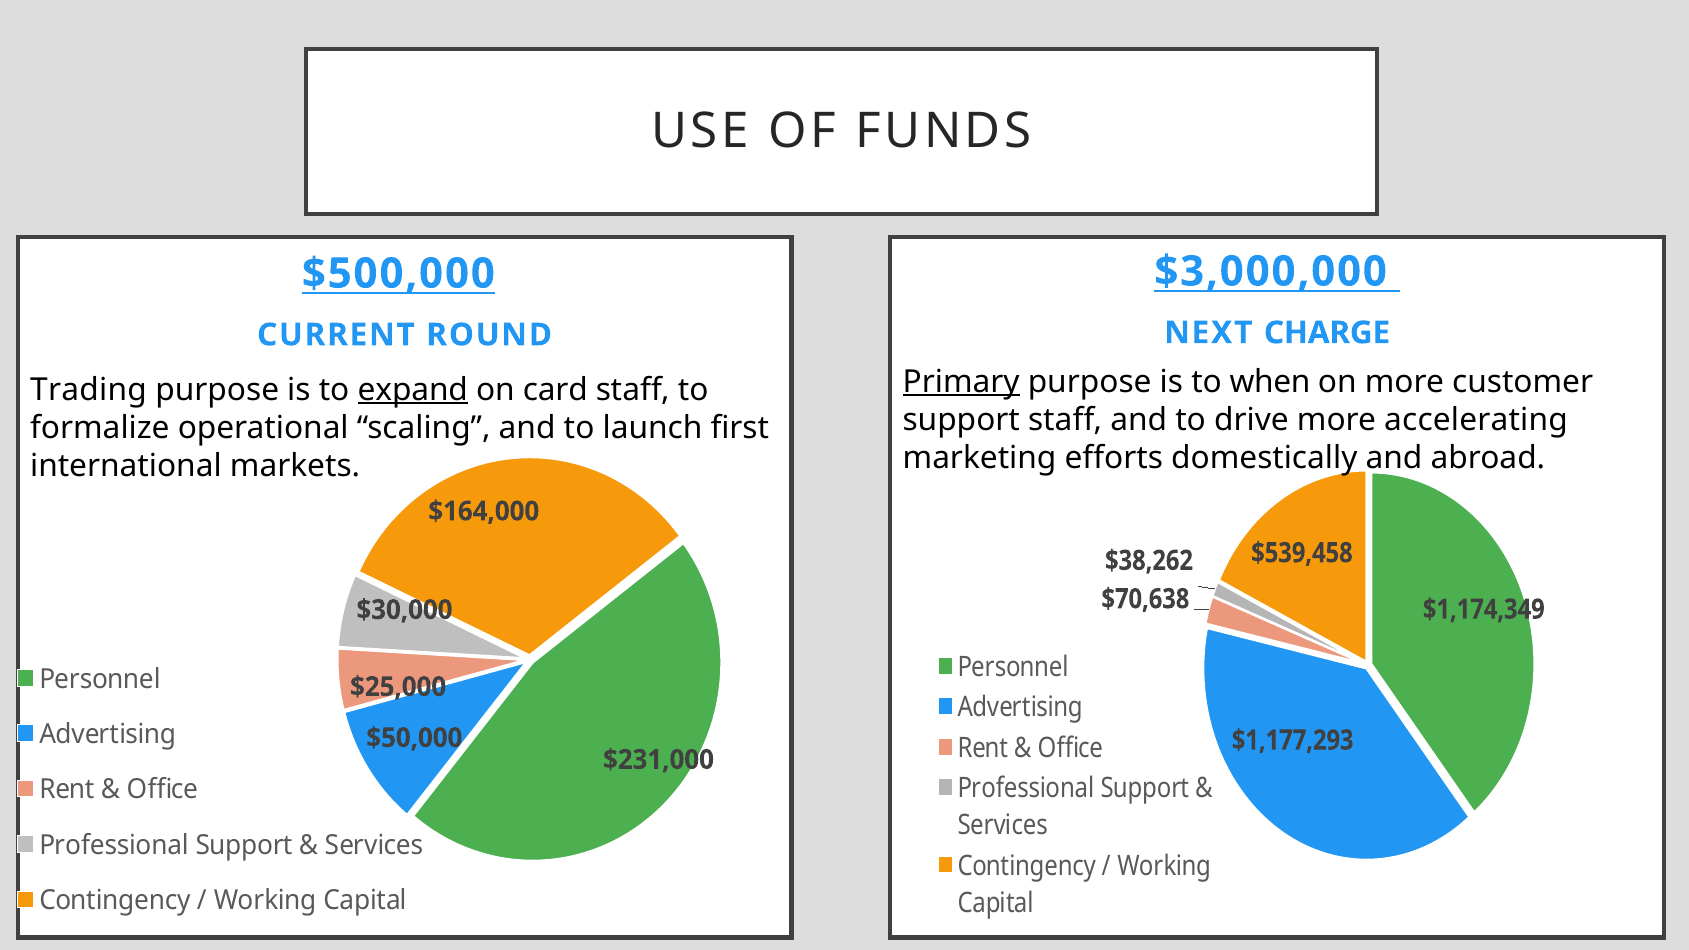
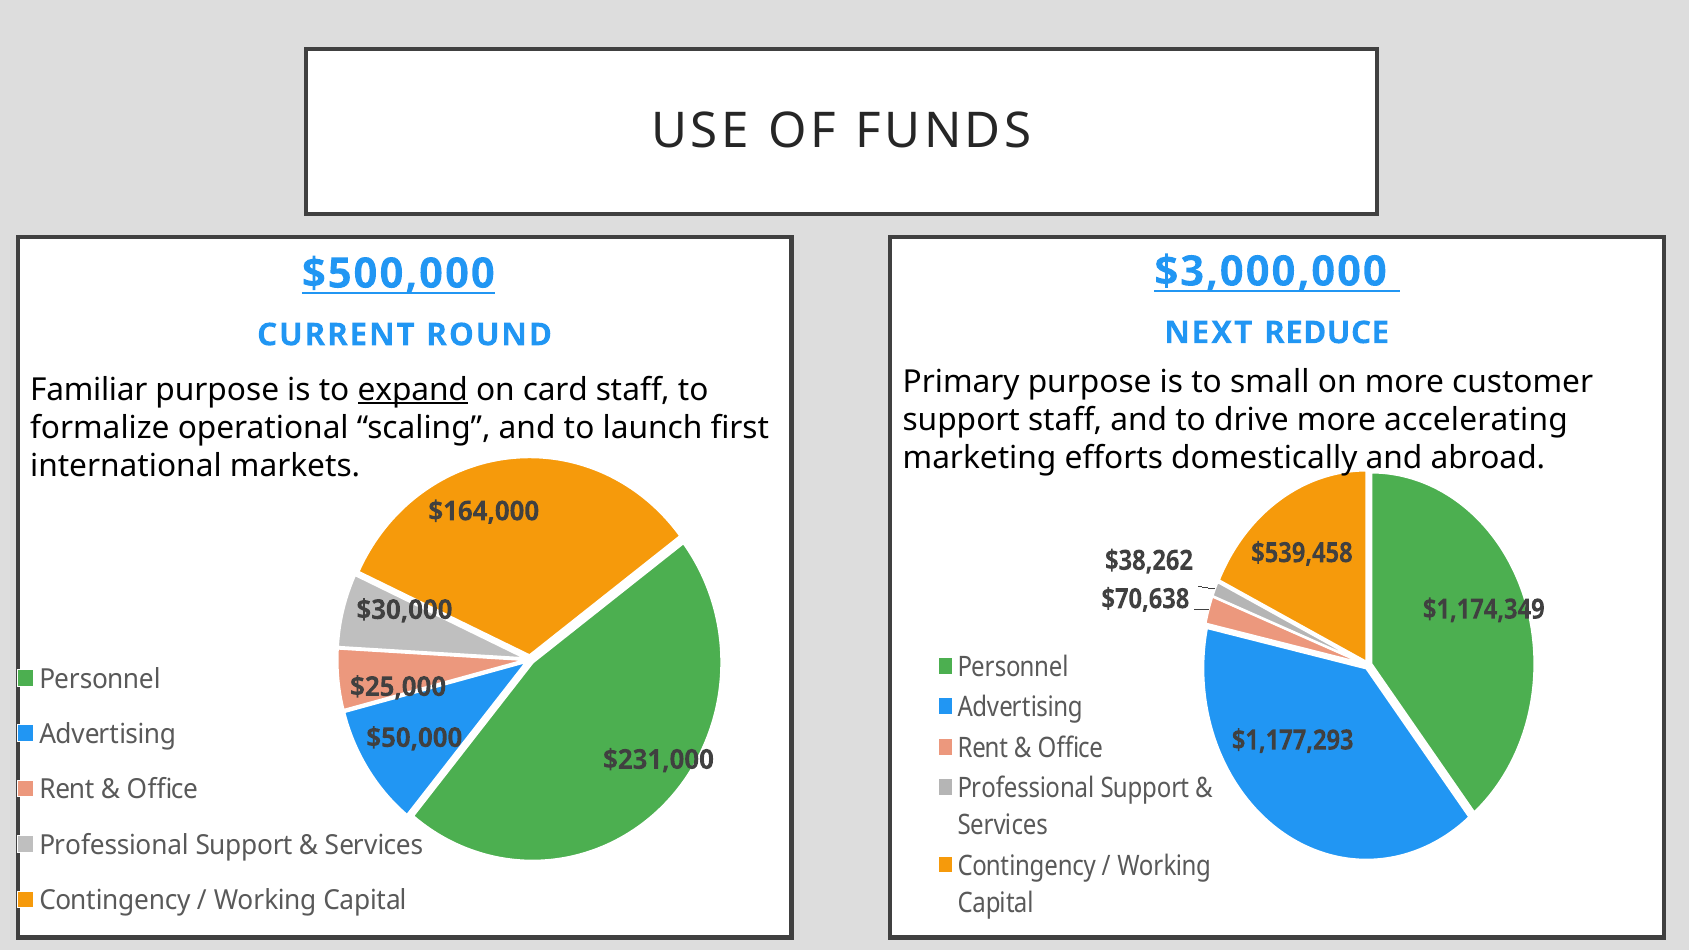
CHARGE: CHARGE -> REDUCE
Primary underline: present -> none
when: when -> small
Trading: Trading -> Familiar
